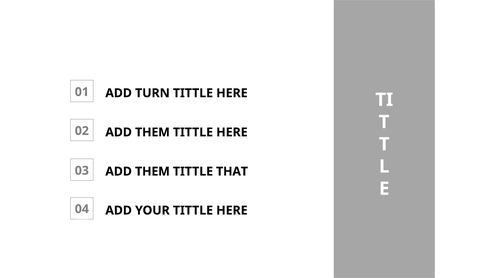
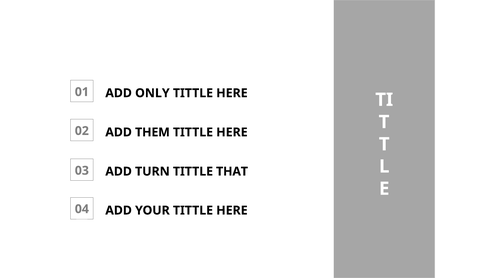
TURN: TURN -> ONLY
THEM at (152, 171): THEM -> TURN
